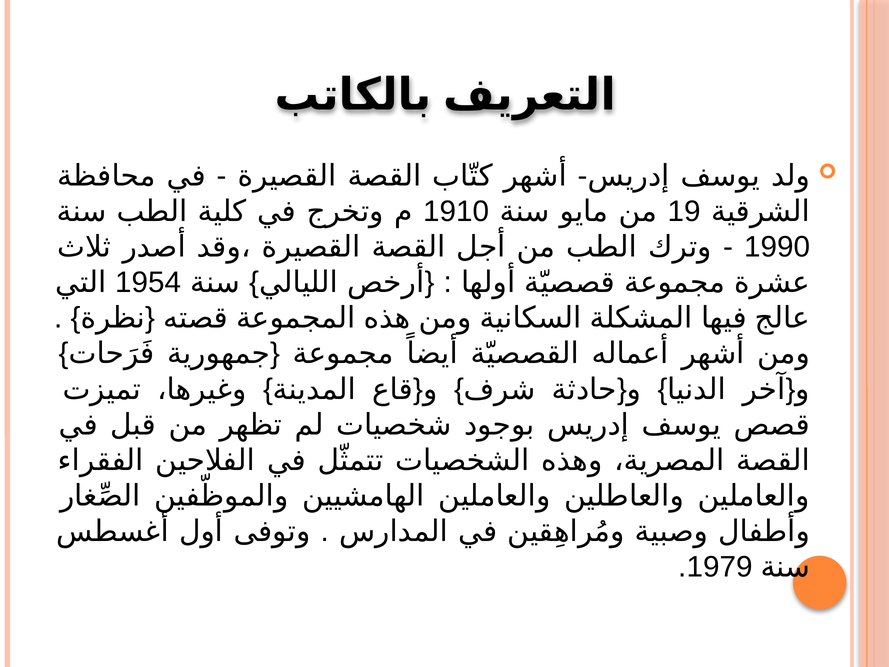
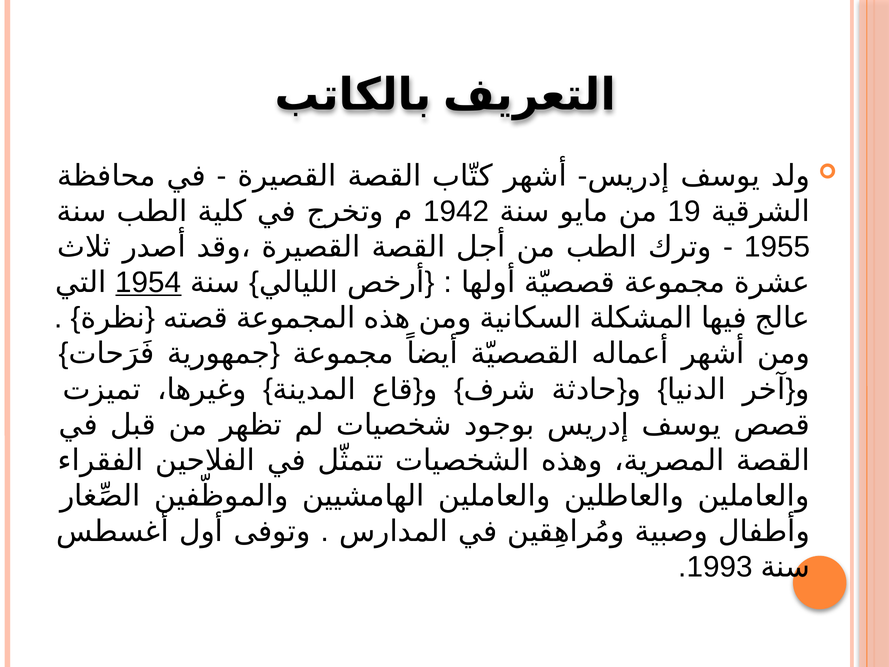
1910: 1910 -> 1942
1990: 1990 -> 1955
1954 underline: none -> present
1979: 1979 -> 1993
